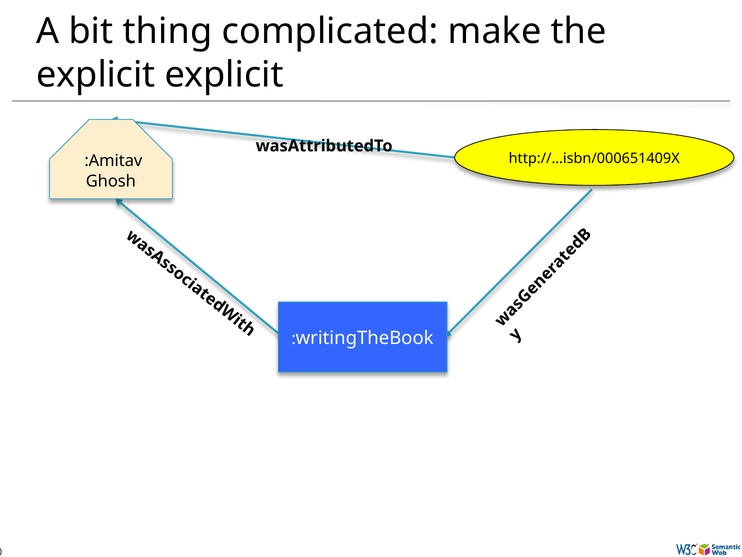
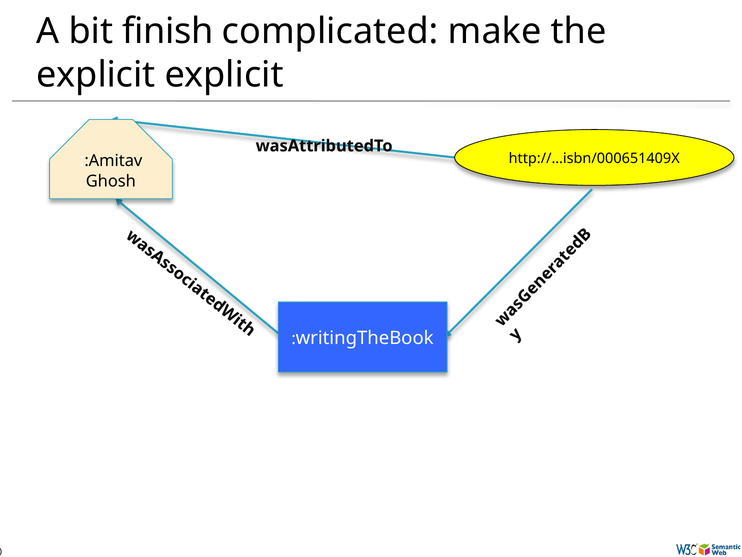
thing: thing -> finish
